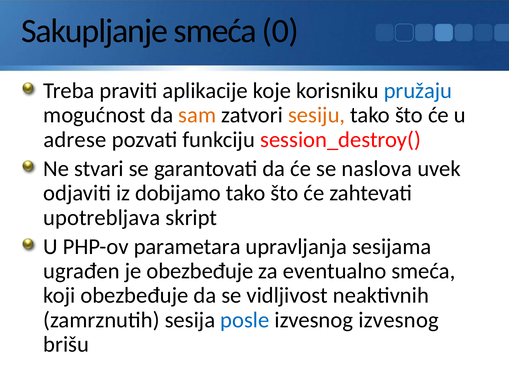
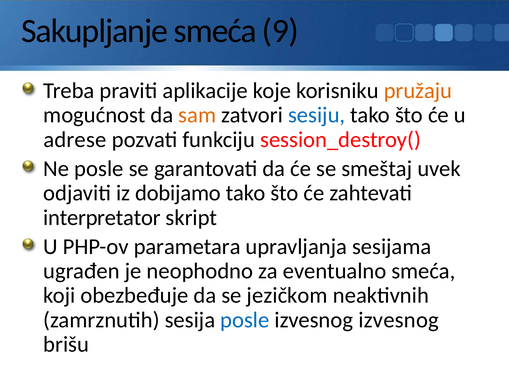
0: 0 -> 9
pružaju colour: blue -> orange
sesiju colour: orange -> blue
Ne stvari: stvari -> posle
naslova: naslova -> smeštaj
upotrebljava: upotrebljava -> interpretator
je obezbeđuje: obezbeđuje -> neophodno
vidljivost: vidljivost -> jezičkom
